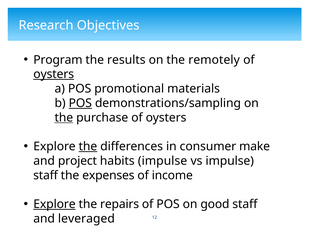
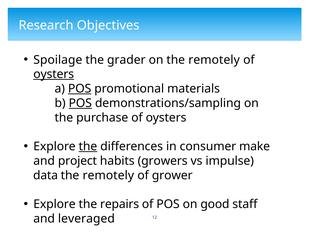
Program: Program -> Spoilage
results: results -> grader
POS at (80, 89) underline: none -> present
the at (64, 117) underline: present -> none
habits impulse: impulse -> growers
staff at (46, 175): staff -> data
expenses at (108, 175): expenses -> remotely
income: income -> grower
Explore at (54, 204) underline: present -> none
